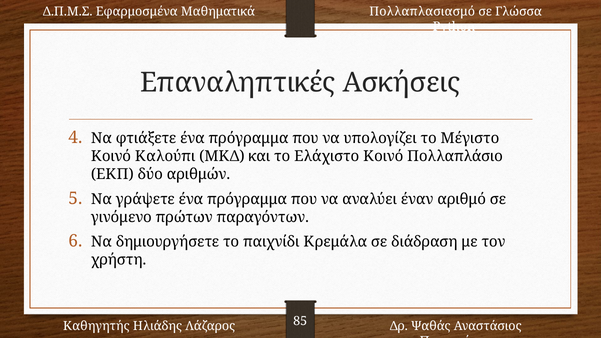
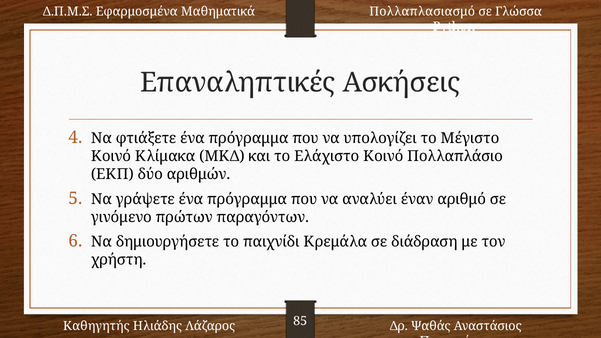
Καλούπι: Καλούπι -> Κλίμακα
